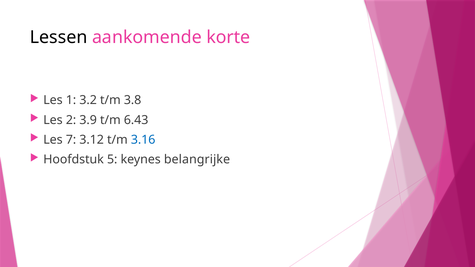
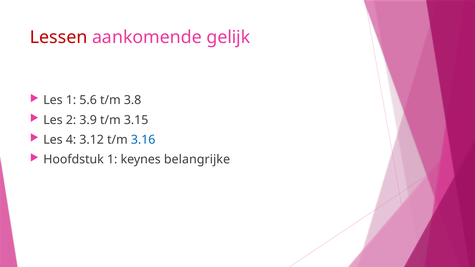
Lessen colour: black -> red
korte: korte -> gelijk
3.2: 3.2 -> 5.6
6.43: 6.43 -> 3.15
7: 7 -> 4
Hoofdstuk 5: 5 -> 1
